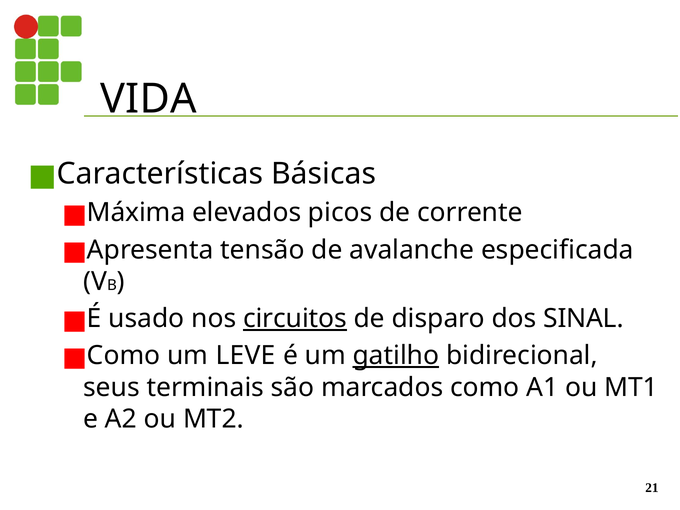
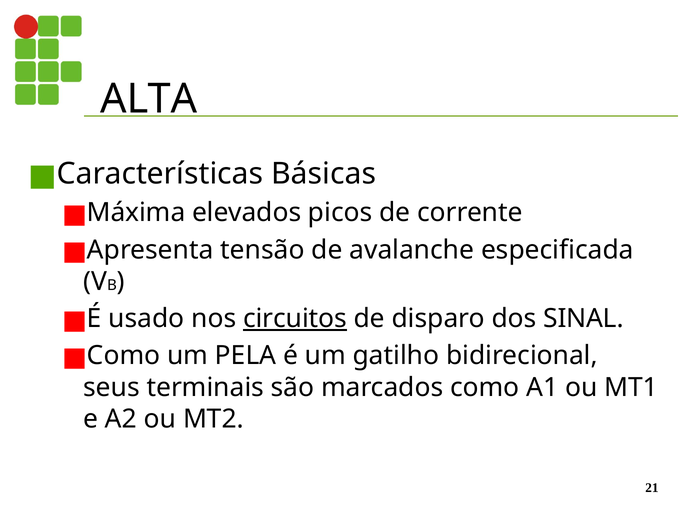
VIDA: VIDA -> ALTA
LEVE: LEVE -> PELA
gatilho underline: present -> none
